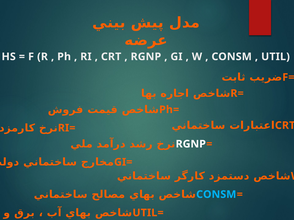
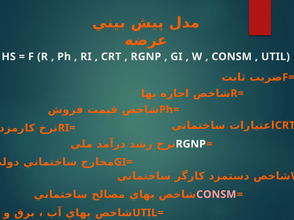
CONSM colour: light blue -> pink
